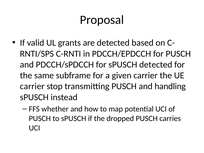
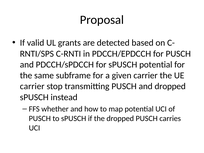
sPUSCH detected: detected -> potential
and handling: handling -> dropped
